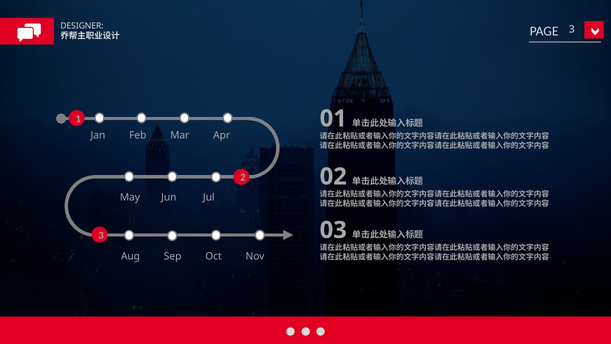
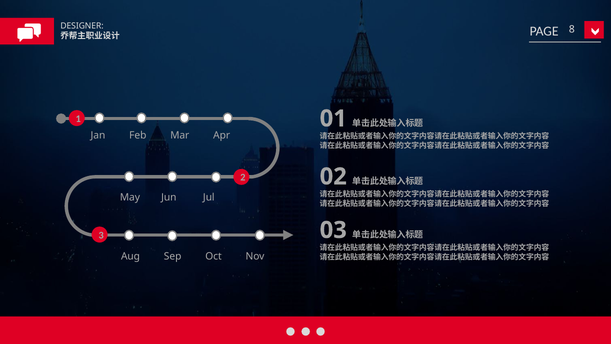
3 at (572, 30): 3 -> 8
